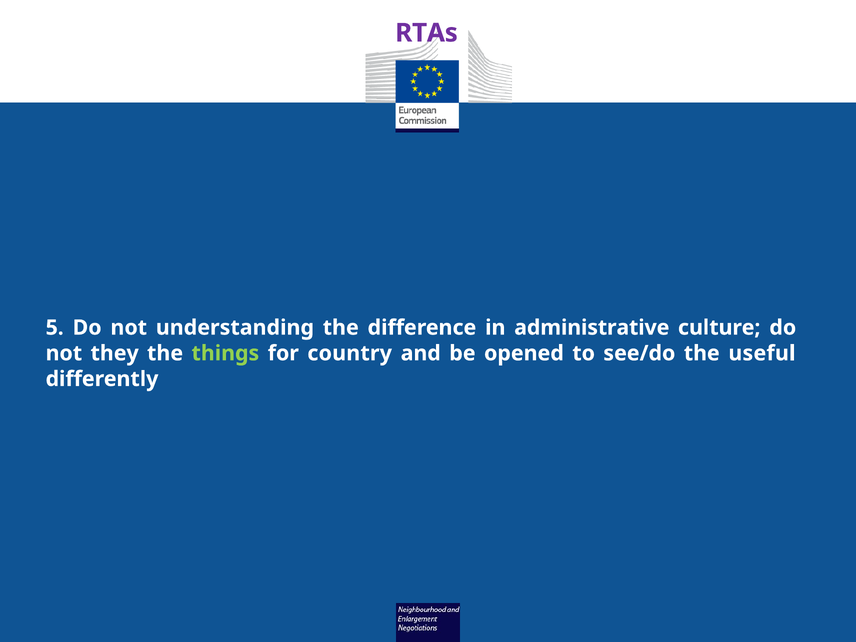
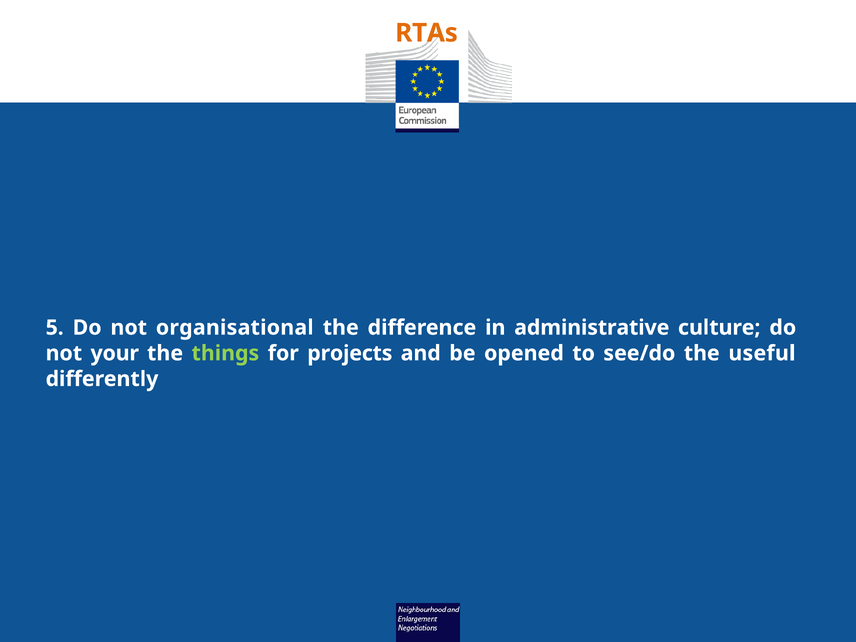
RTAs colour: purple -> orange
understanding: understanding -> organisational
they: they -> your
country: country -> projects
